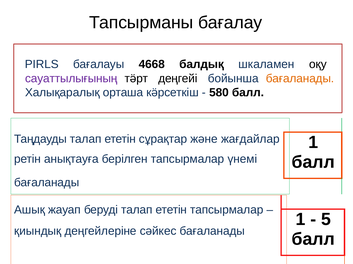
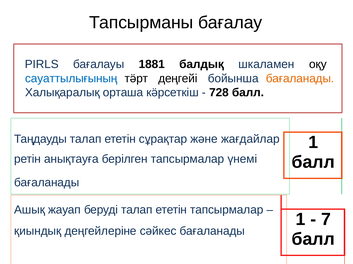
4668: 4668 -> 1881
сауаттылығының colour: purple -> blue
580: 580 -> 728
5: 5 -> 7
